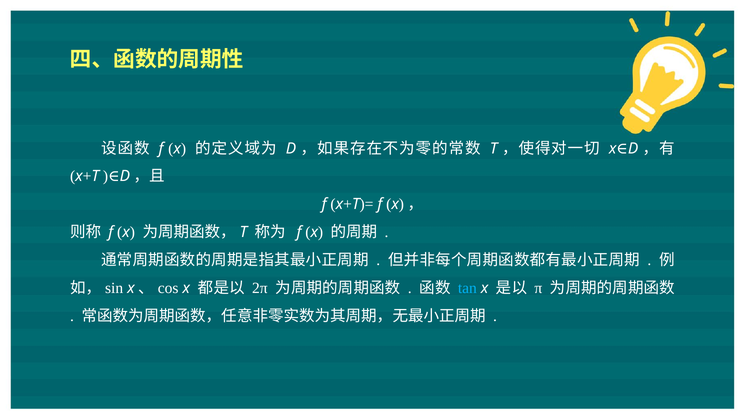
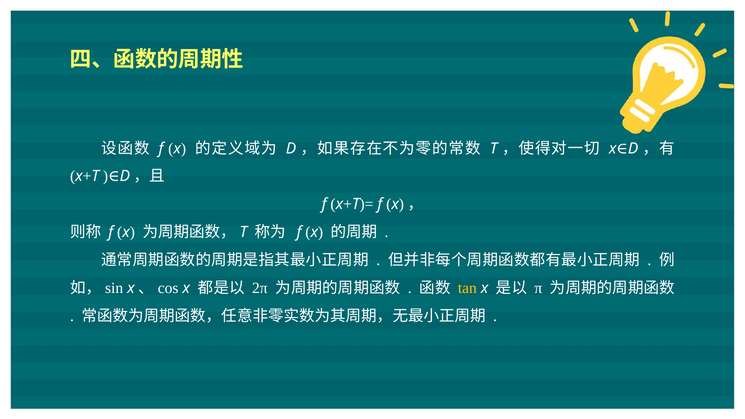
tan colour: light blue -> yellow
